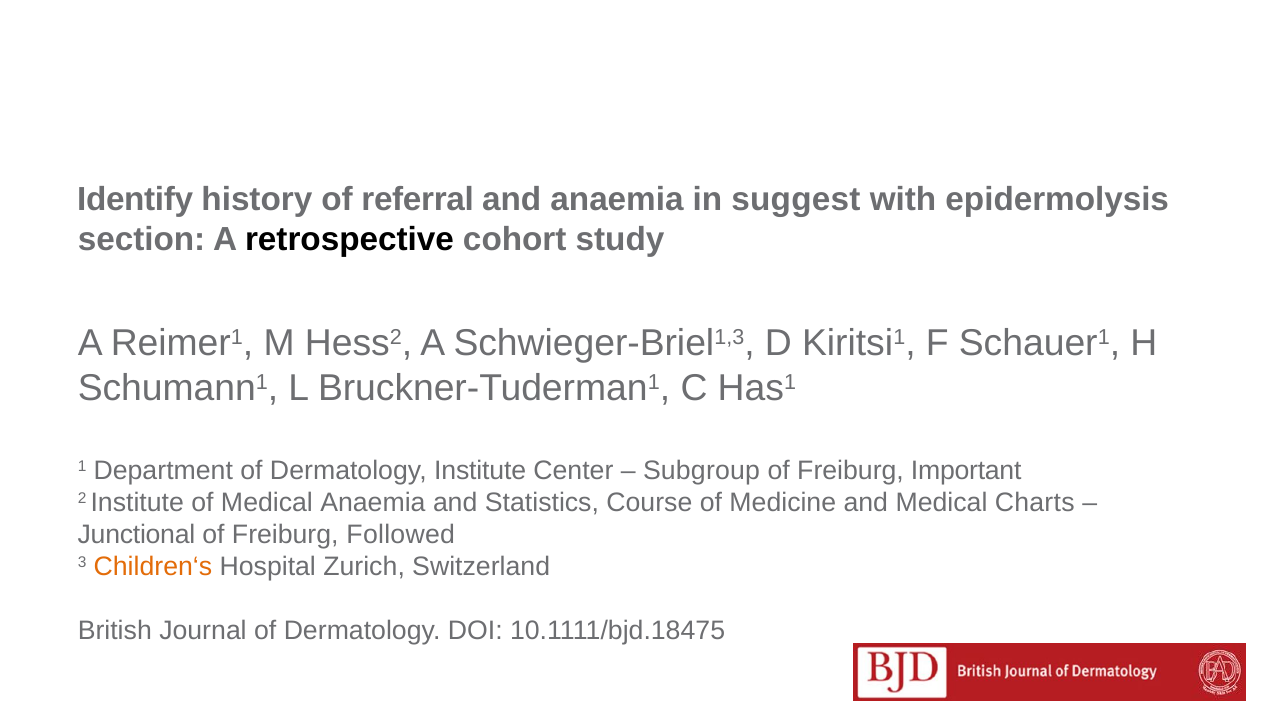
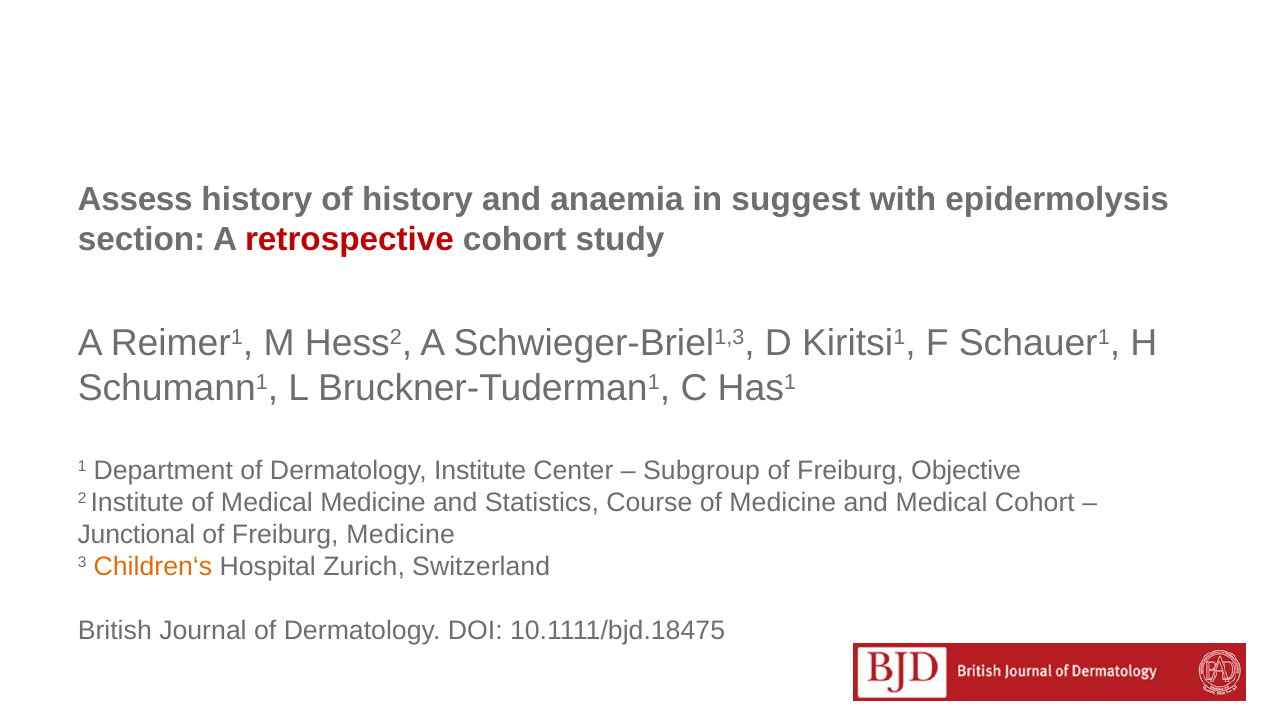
Identify: Identify -> Assess
of referral: referral -> history
retrospective colour: black -> red
Important: Important -> Objective
Medical Anaemia: Anaemia -> Medicine
Medical Charts: Charts -> Cohort
Freiburg Followed: Followed -> Medicine
